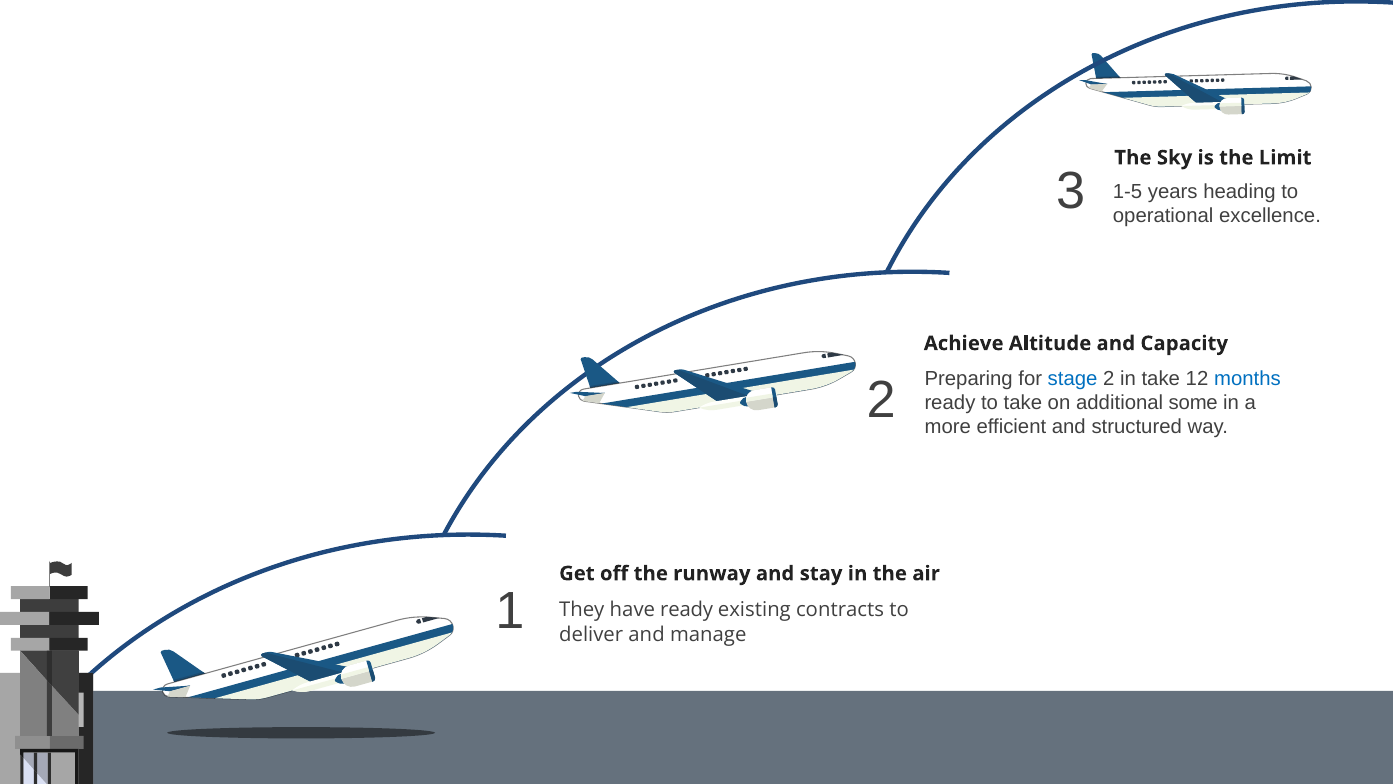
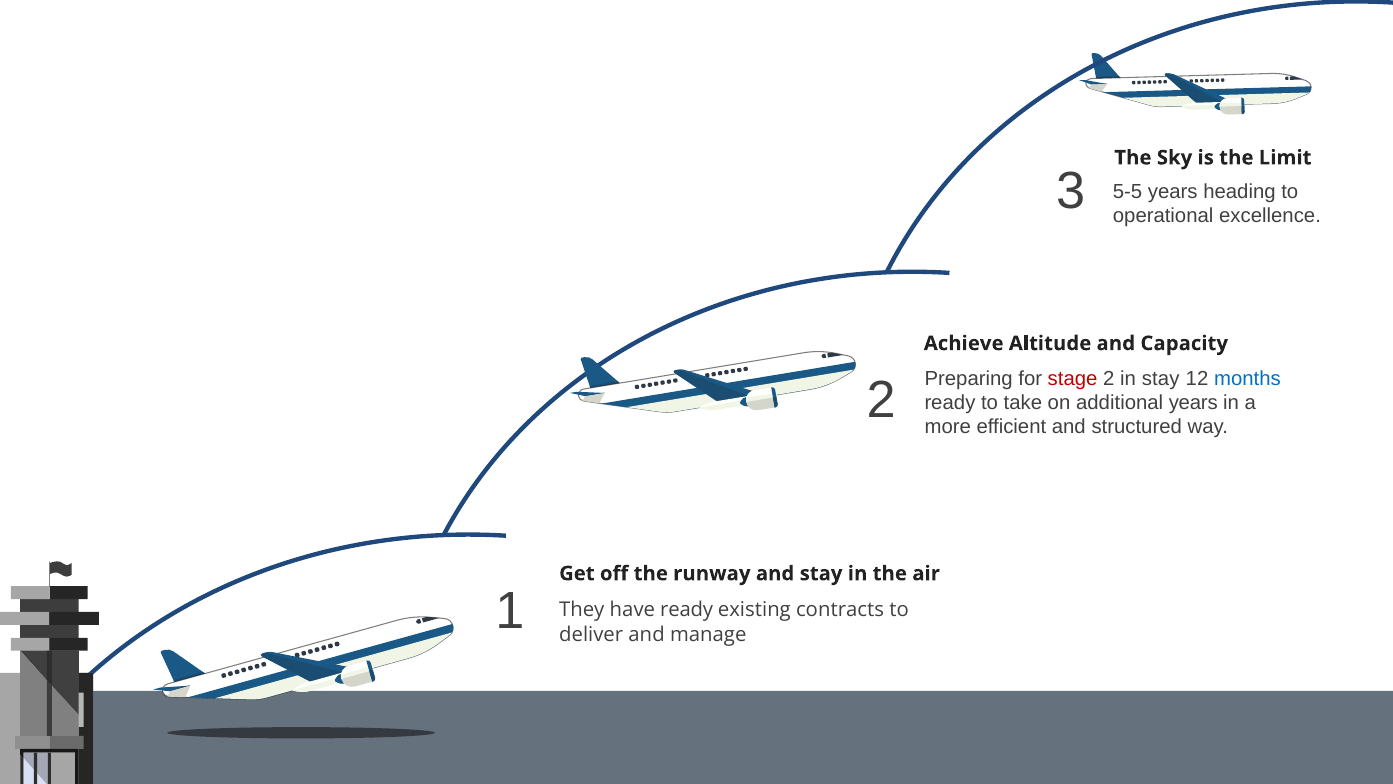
1-5: 1-5 -> 5-5
stage colour: blue -> red
in take: take -> stay
additional some: some -> years
